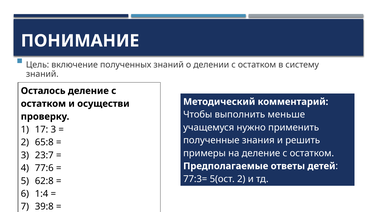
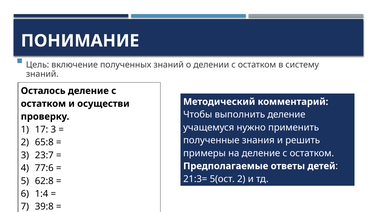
выполнить меньше: меньше -> деление
77:3=: 77:3= -> 21:3=
